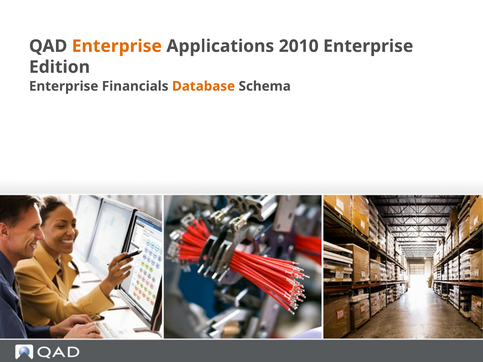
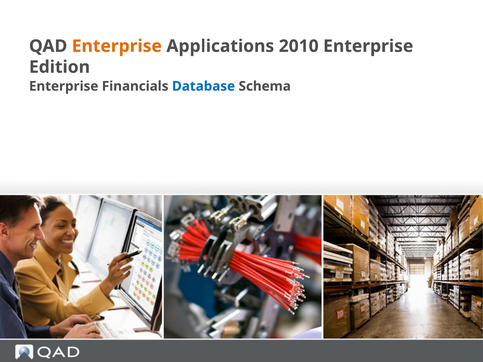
Database colour: orange -> blue
